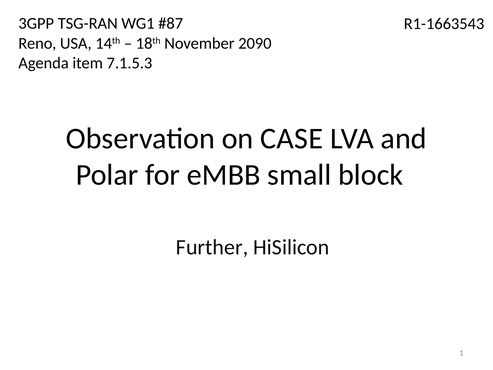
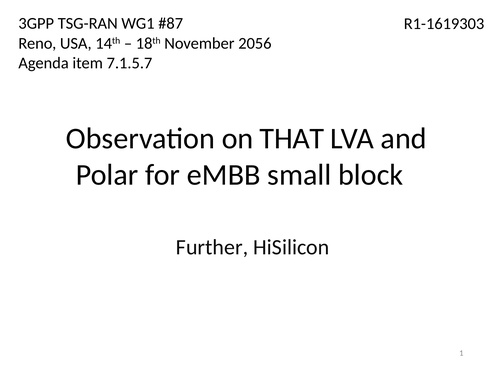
R1-1663543: R1-1663543 -> R1-1619303
2090: 2090 -> 2056
7.1.5.3: 7.1.5.3 -> 7.1.5.7
CASE: CASE -> THAT
